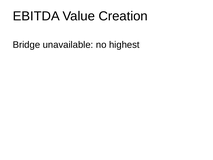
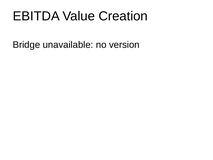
highest: highest -> version
